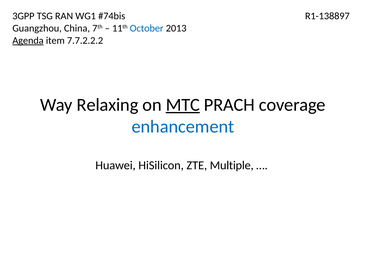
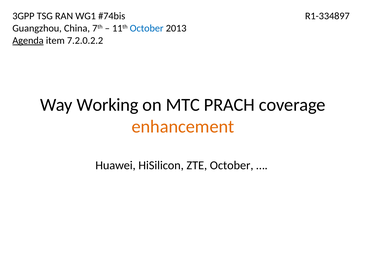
R1-138897: R1-138897 -> R1-334897
7.7.2.2.2: 7.7.2.2.2 -> 7.2.0.2.2
Relaxing: Relaxing -> Working
MTC underline: present -> none
enhancement colour: blue -> orange
ZTE Multiple: Multiple -> October
